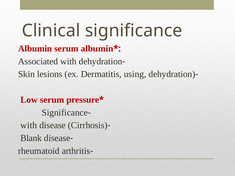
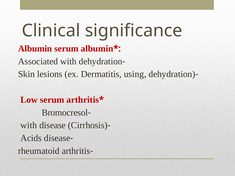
serum pressure: pressure -> arthritis
Significance at (65, 113): Significance -> Bromocresol
Blank: Blank -> Acids
